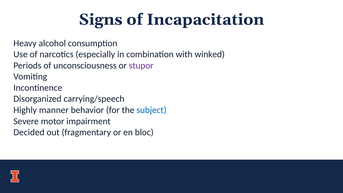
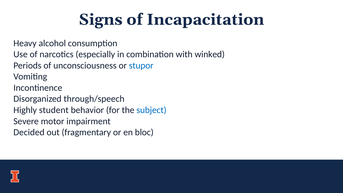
stupor colour: purple -> blue
carrying/speech: carrying/speech -> through/speech
manner: manner -> student
